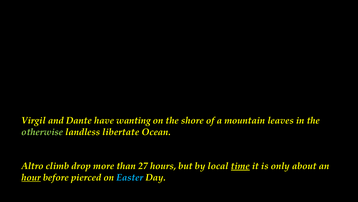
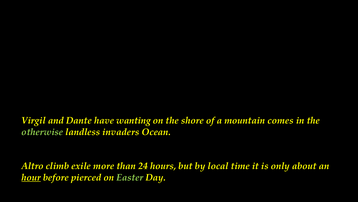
leaves: leaves -> comes
libertate: libertate -> invaders
drop: drop -> exile
27: 27 -> 24
time underline: present -> none
Easter colour: light blue -> light green
